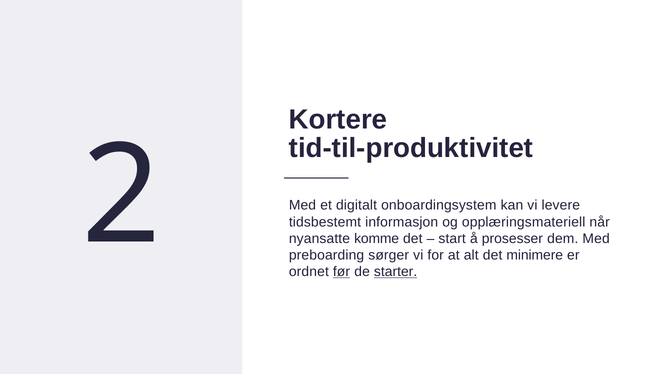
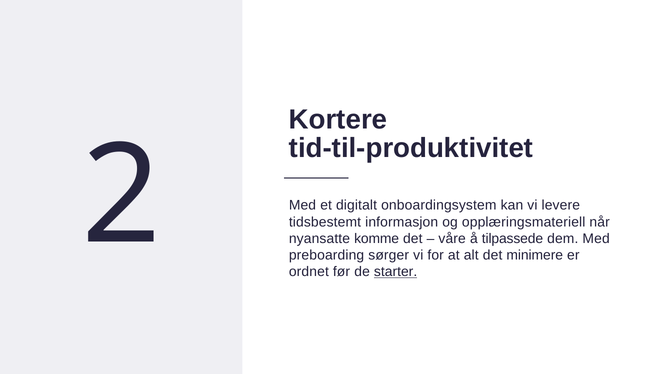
start: start -> våre
prosesser: prosesser -> tilpassede
før underline: present -> none
